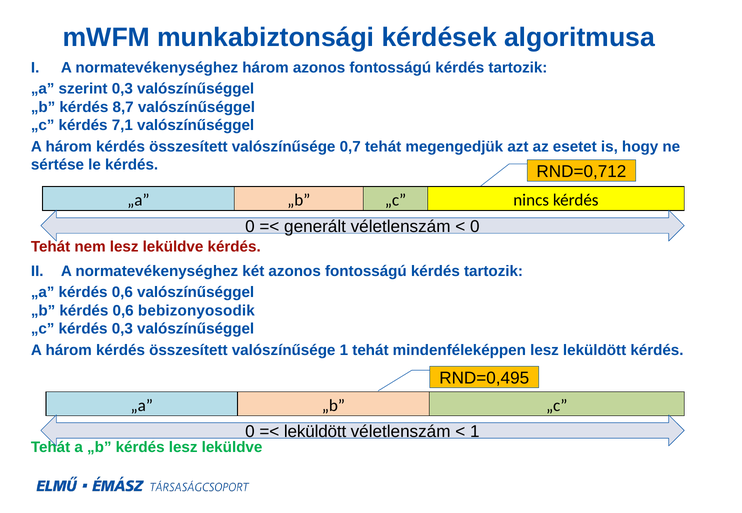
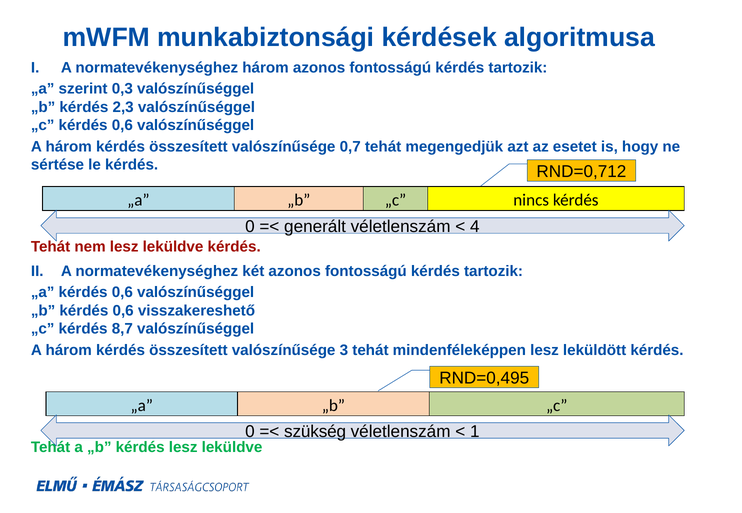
8,7: 8,7 -> 2,3
„c kérdés 7,1: 7,1 -> 0,6
0 at (475, 227): 0 -> 4
bebizonyosodik: bebizonyosodik -> visszakereshető
kérdés 0,3: 0,3 -> 8,7
valószínűsége 1: 1 -> 3
leküldött at (315, 432): leküldött -> szükség
